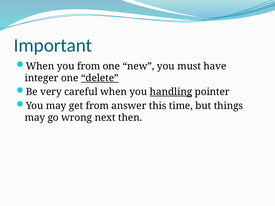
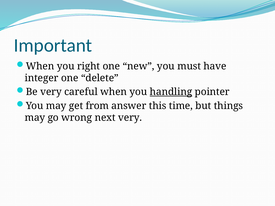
you from: from -> right
delete underline: present -> none
next then: then -> very
